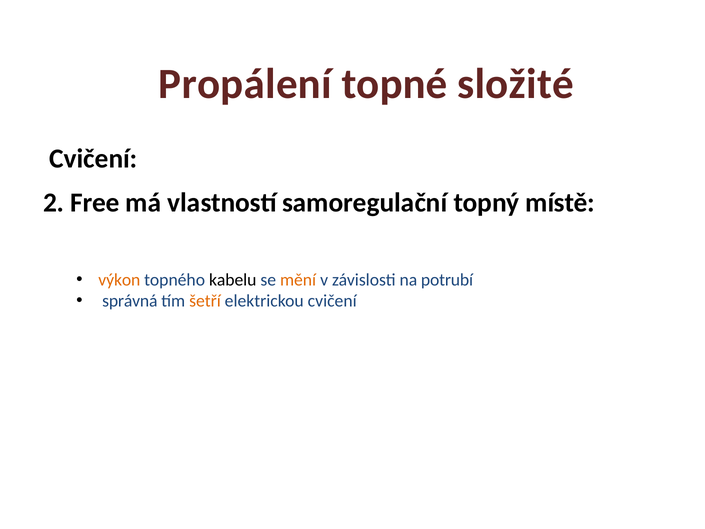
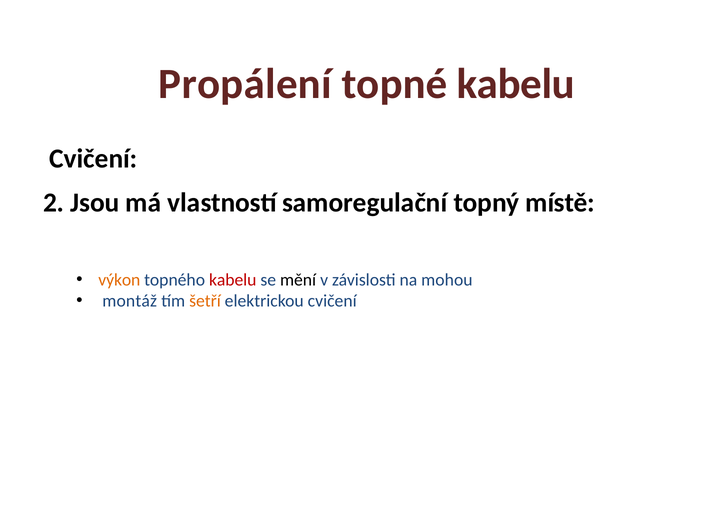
topné složité: složité -> kabelu
Free: Free -> Jsou
kabelu at (233, 280) colour: black -> red
mění colour: orange -> black
potrubí: potrubí -> mohou
správná: správná -> montáž
